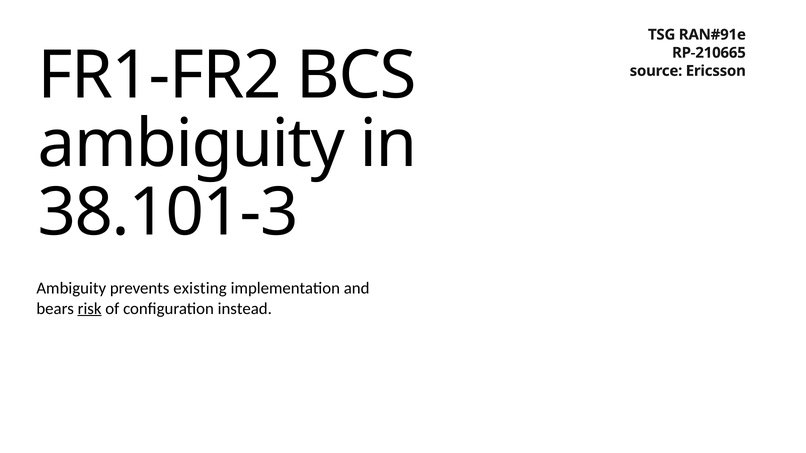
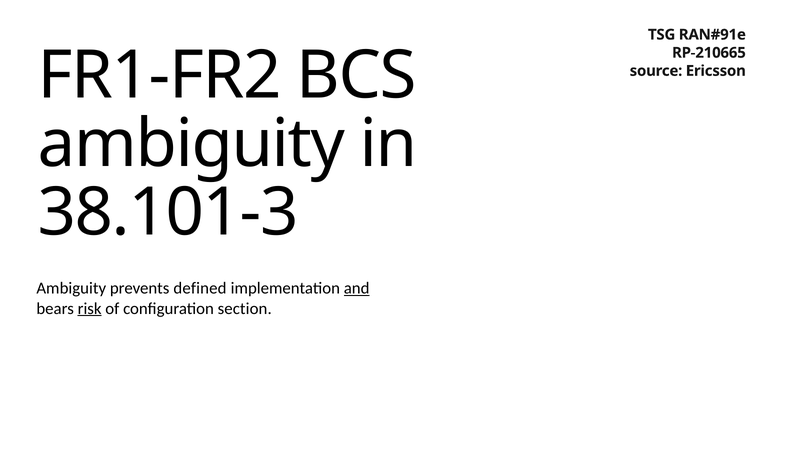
existing: existing -> defined
and underline: none -> present
instead: instead -> section
